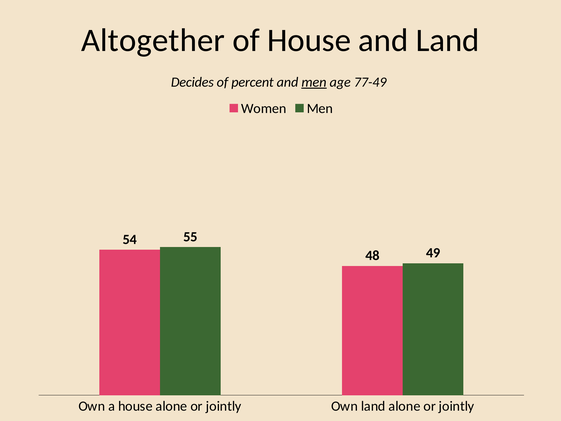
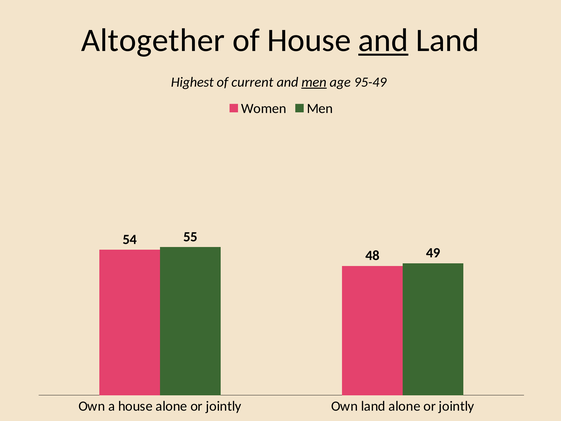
and at (383, 40) underline: none -> present
Decides: Decides -> Highest
percent: percent -> current
77-49: 77-49 -> 95-49
